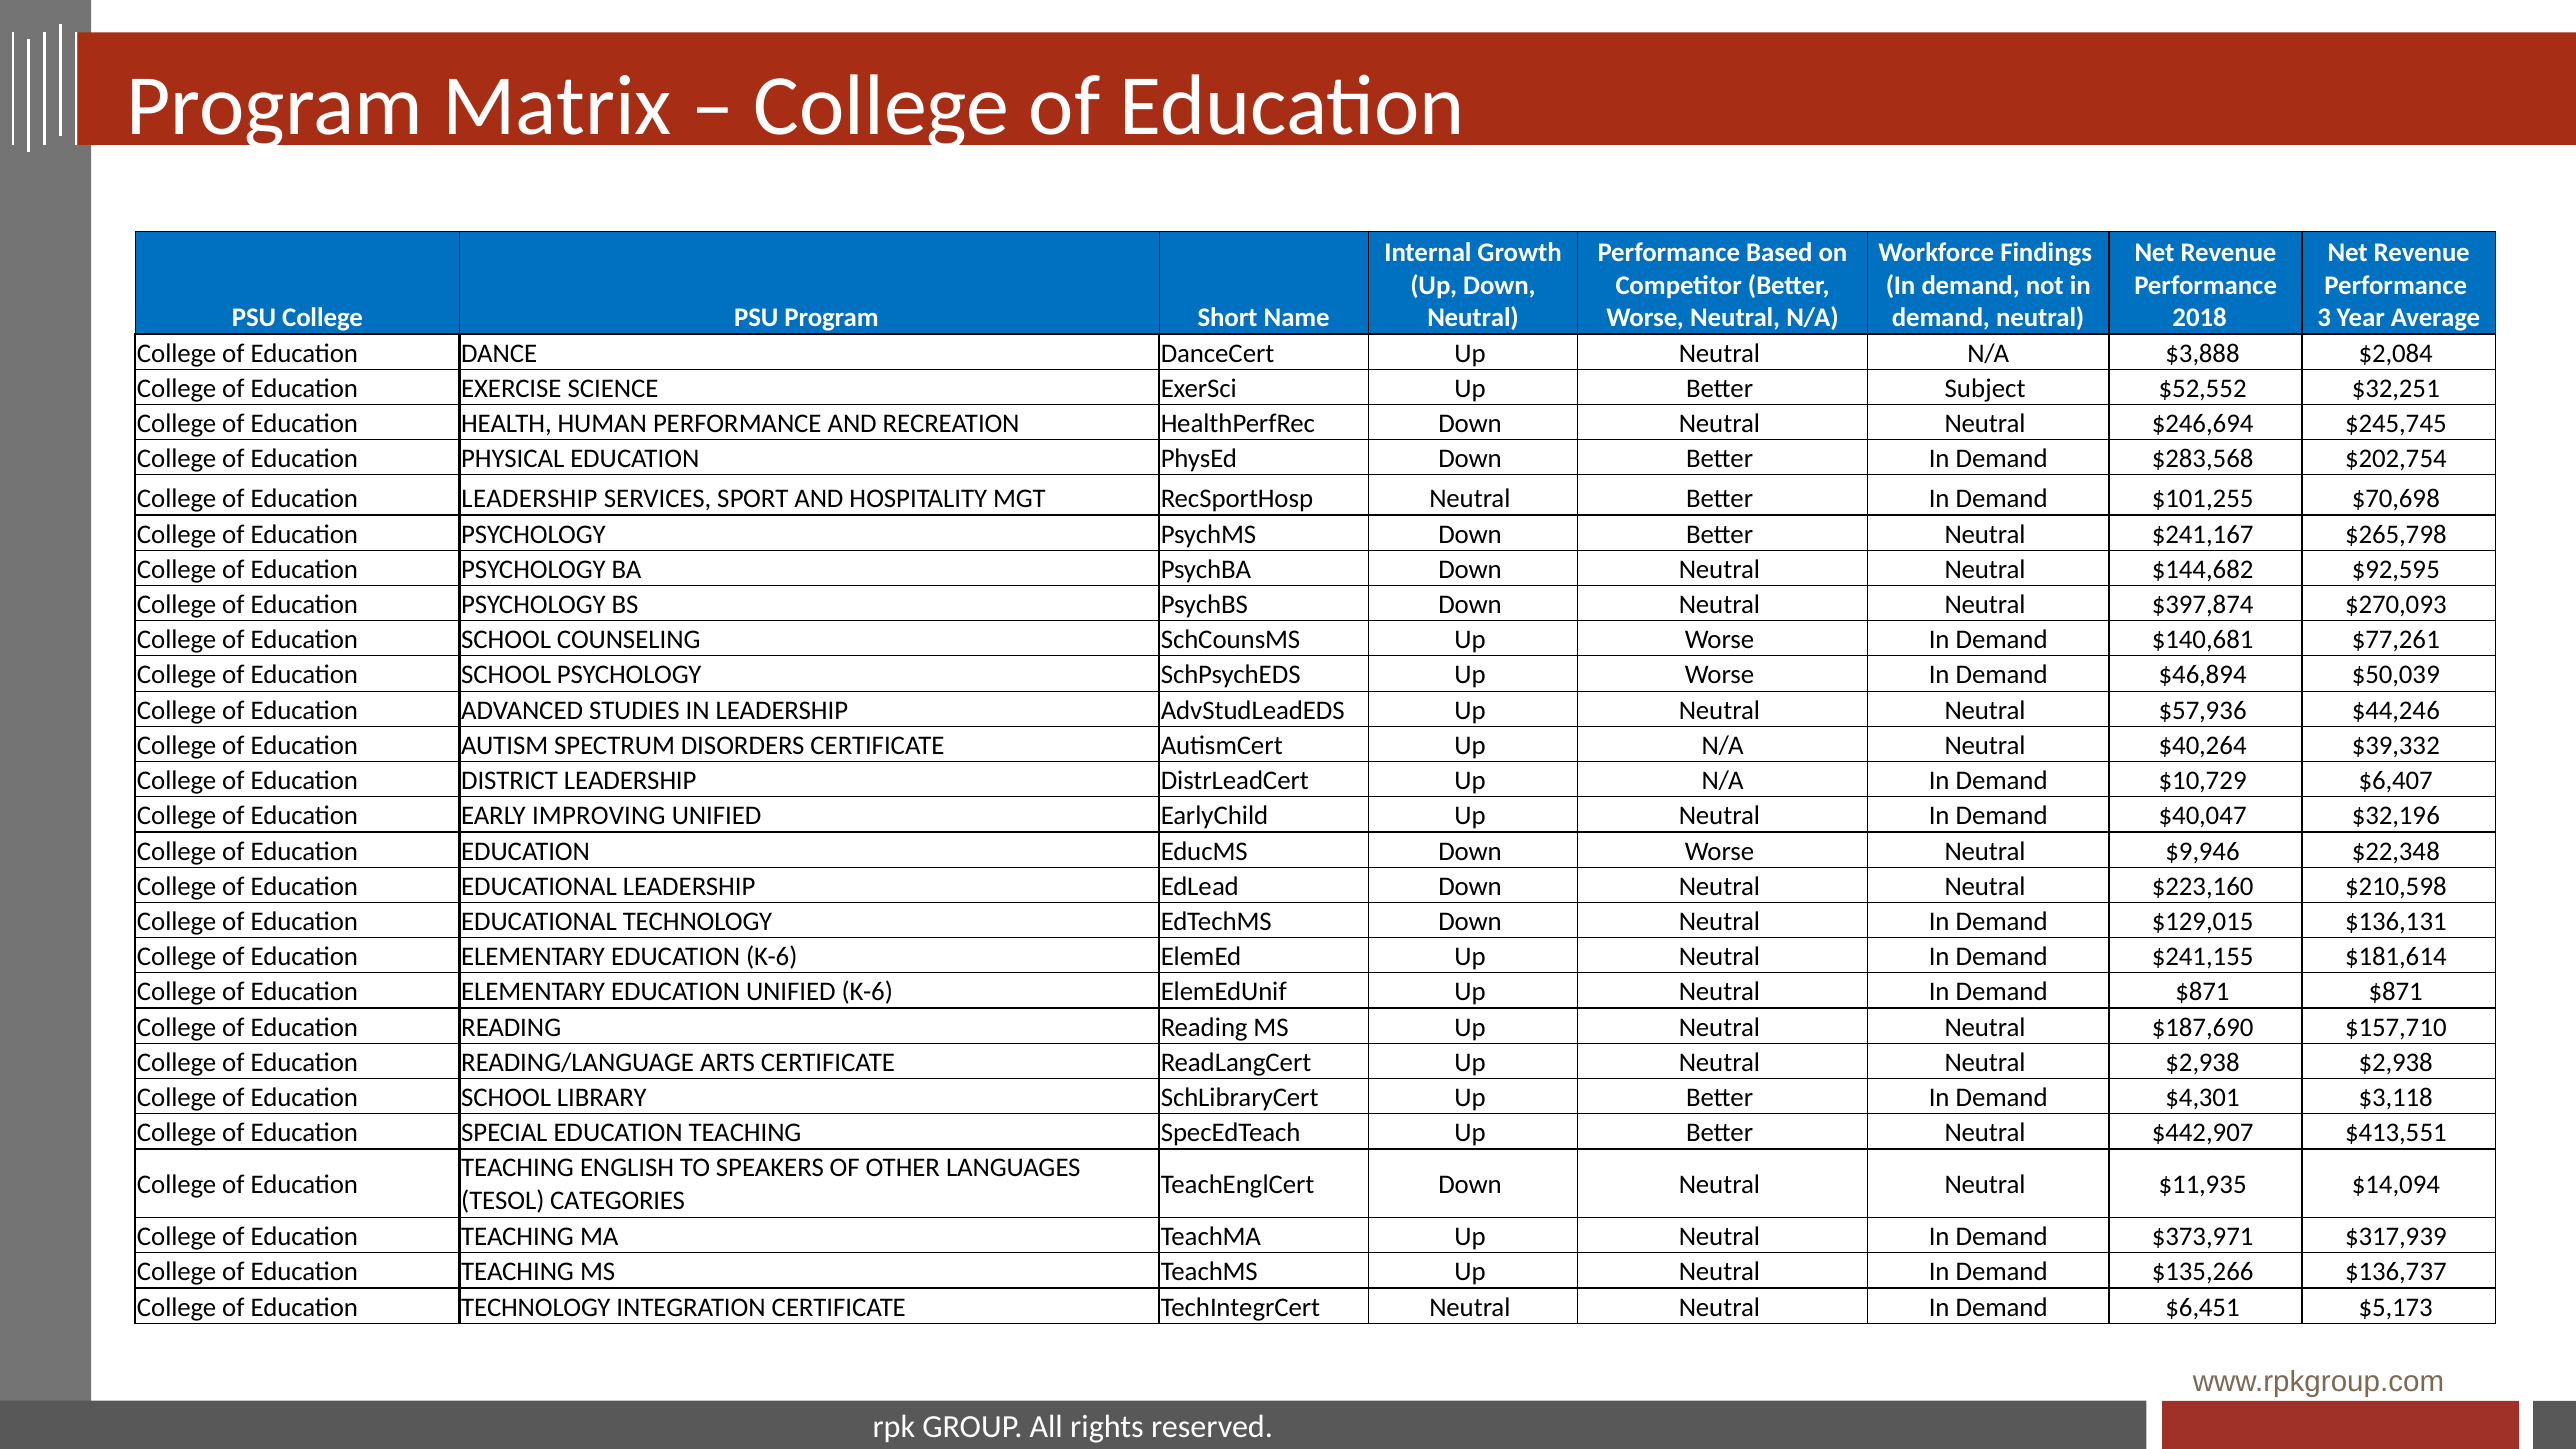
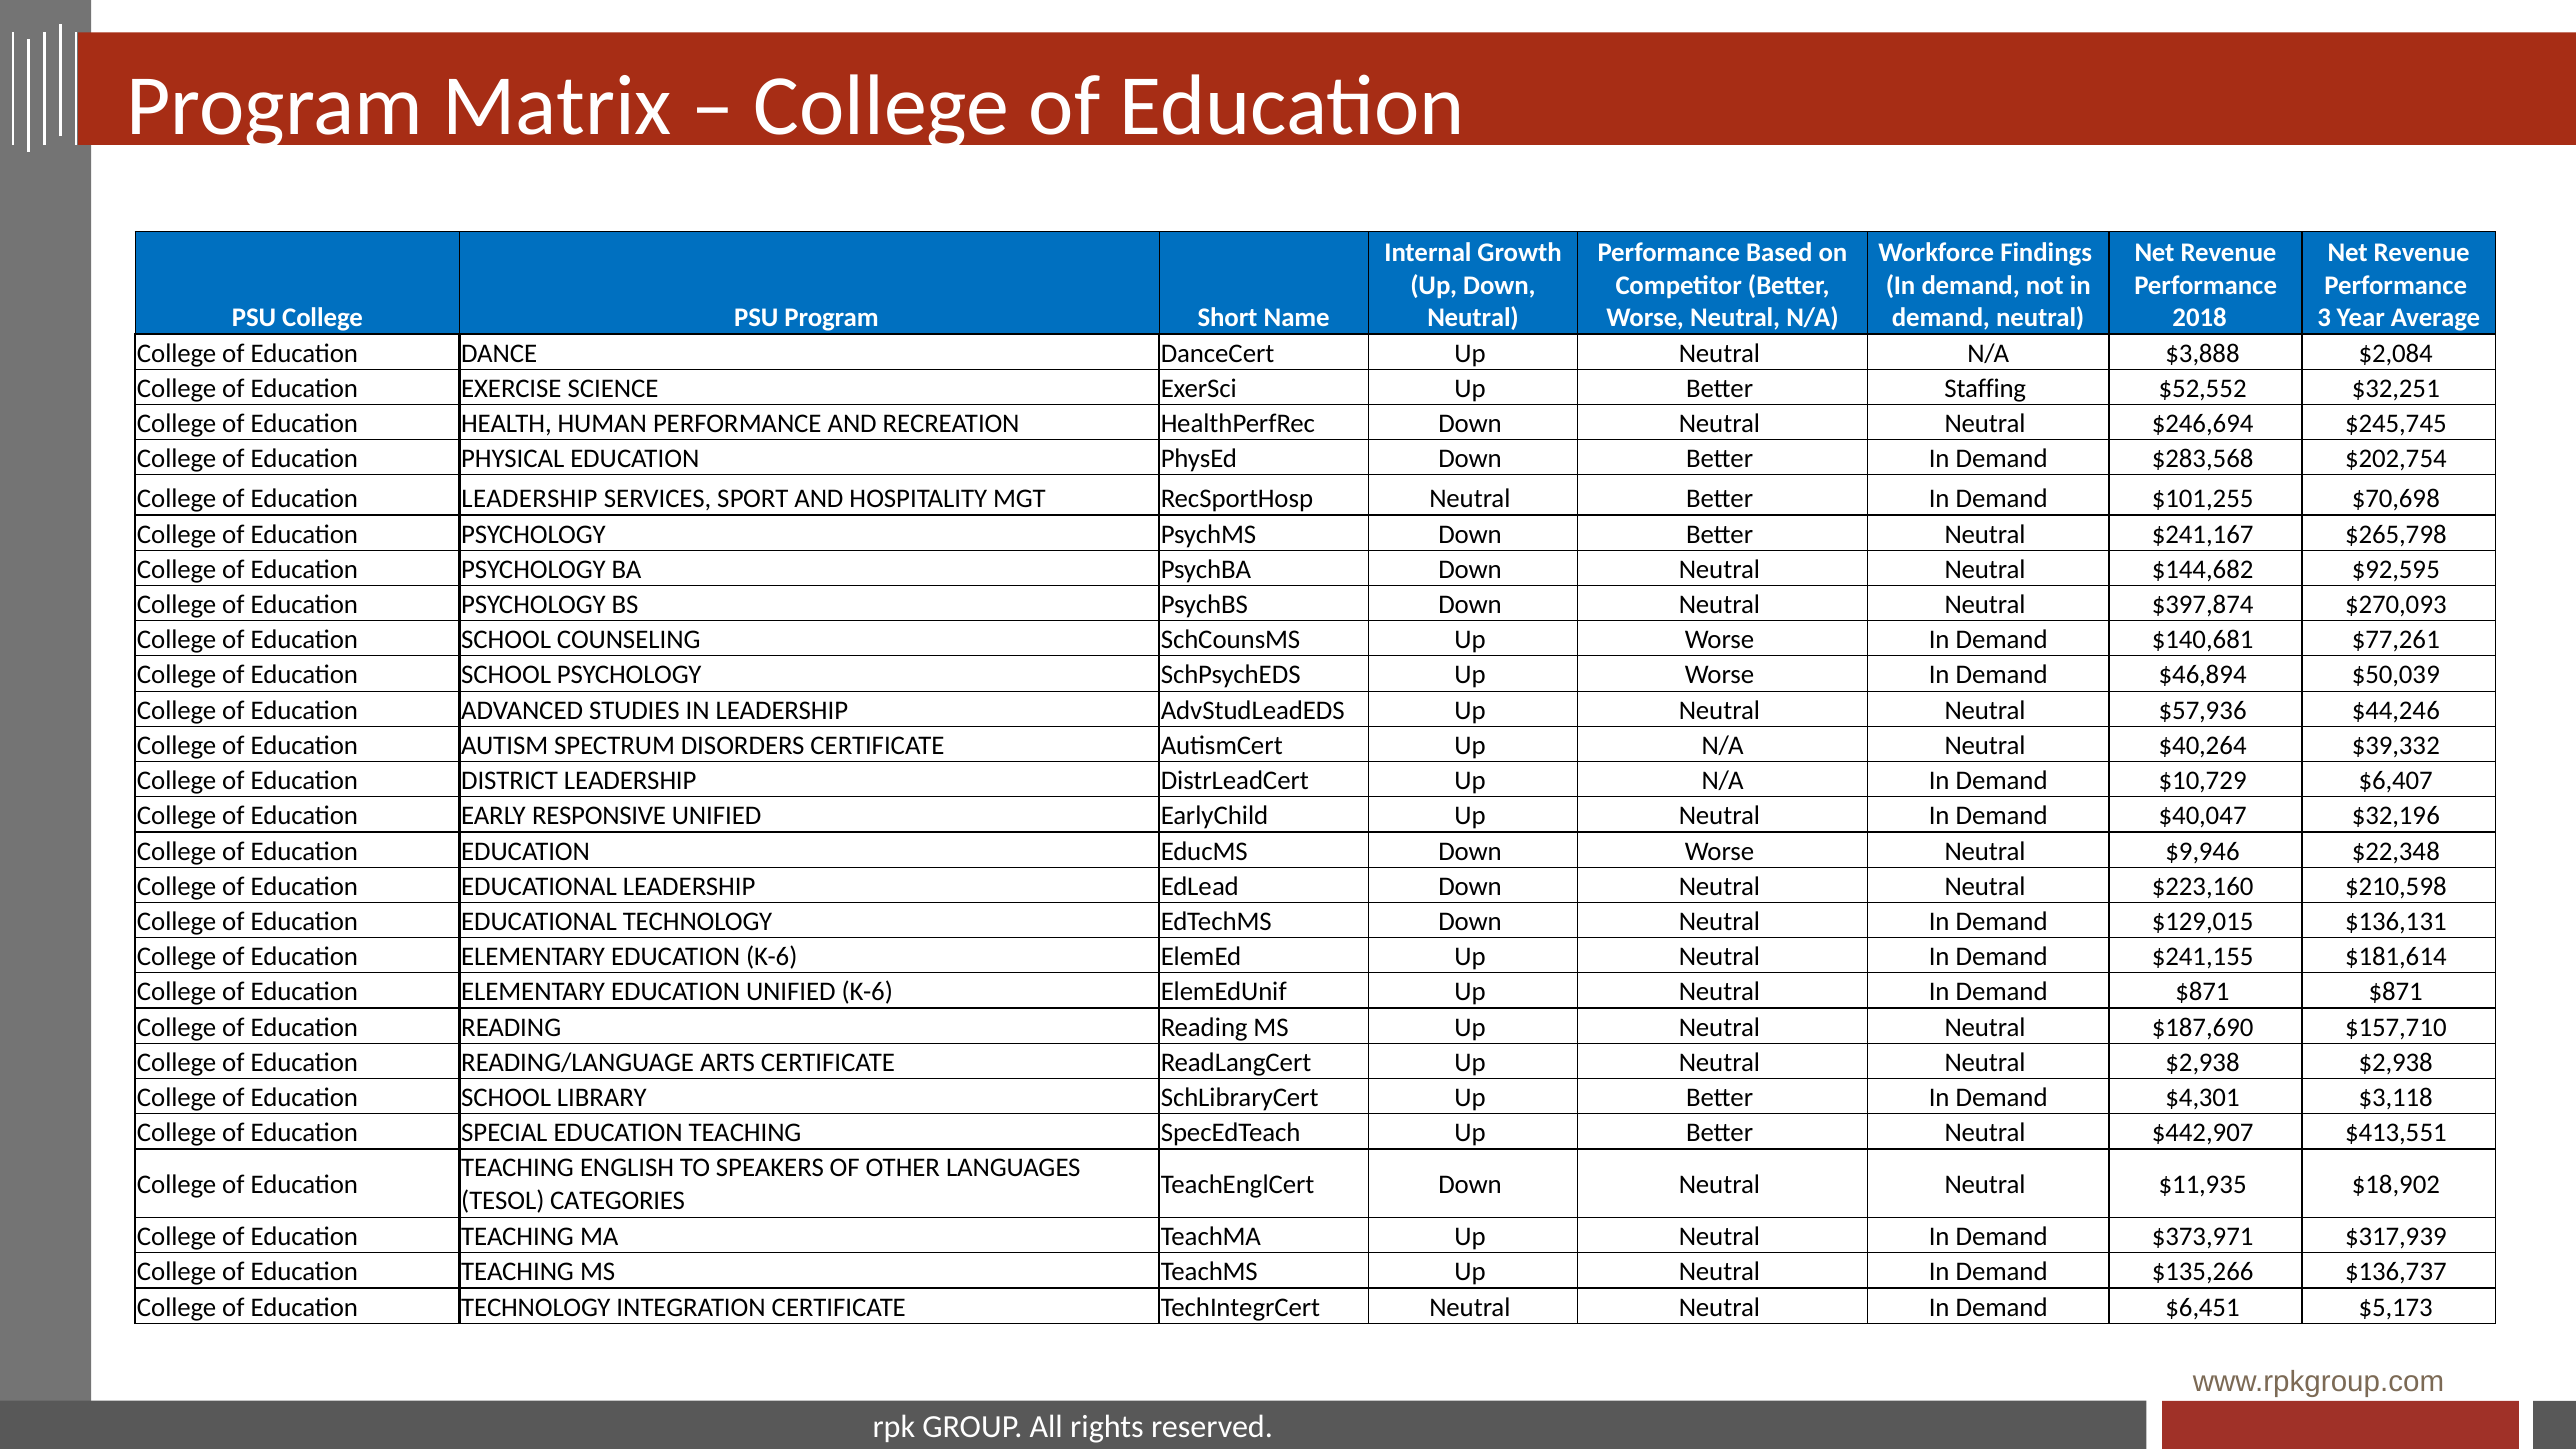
Subject: Subject -> Staffing
IMPROVING: IMPROVING -> RESPONSIVE
$14,094: $14,094 -> $18,902
